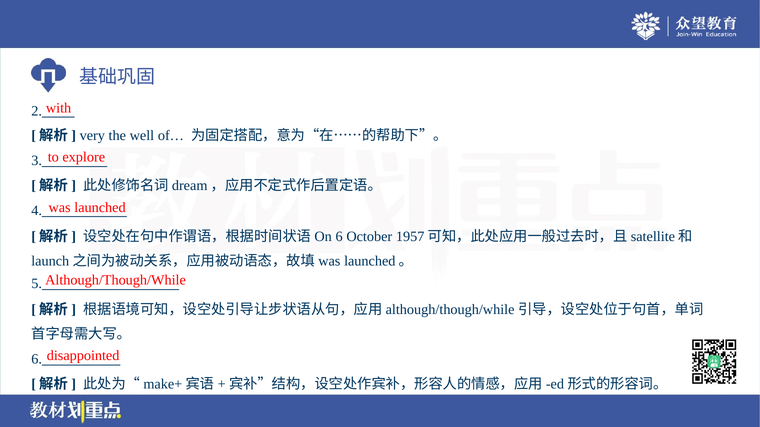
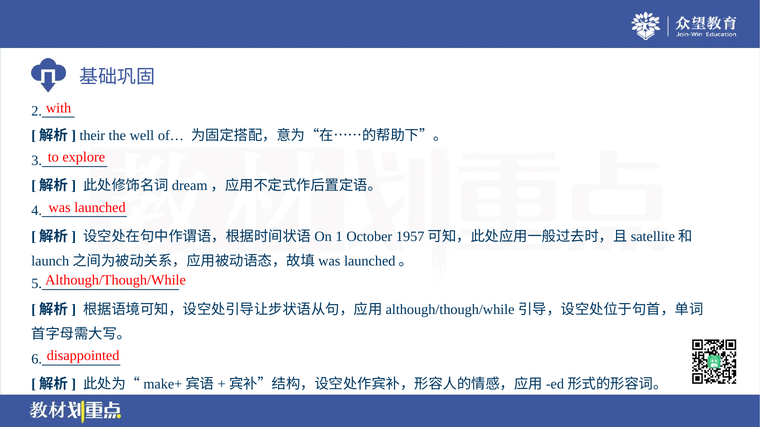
very: very -> their
6 at (339, 237): 6 -> 1
